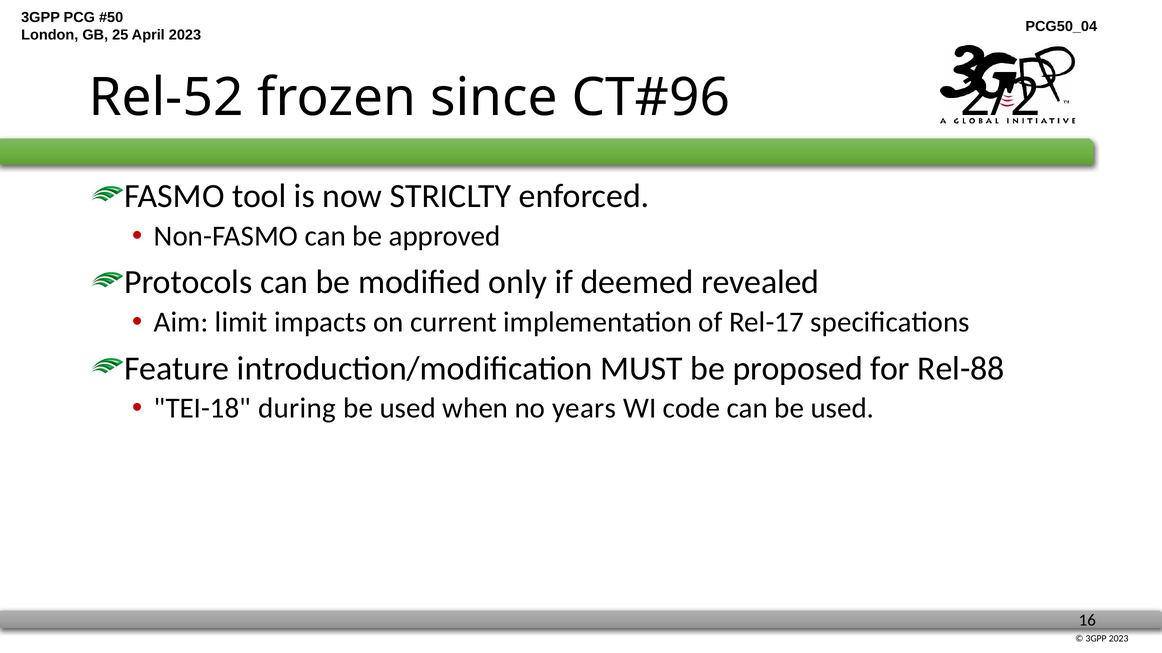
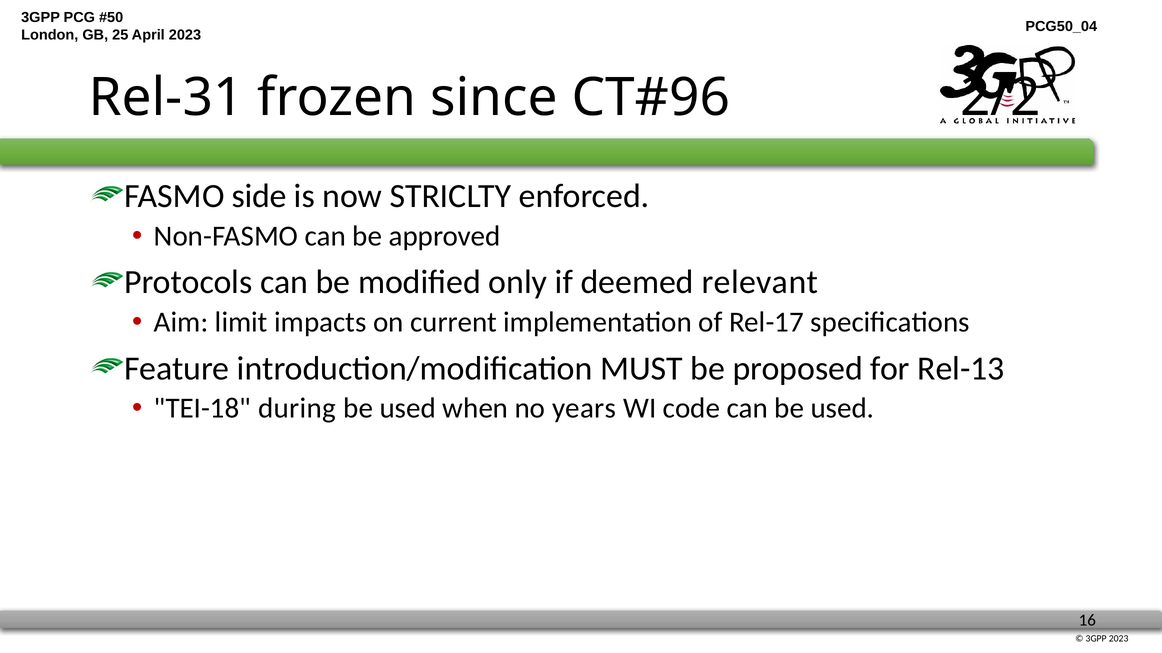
Rel-52: Rel-52 -> Rel-31
tool: tool -> side
revealed: revealed -> relevant
Rel-88: Rel-88 -> Rel-13
